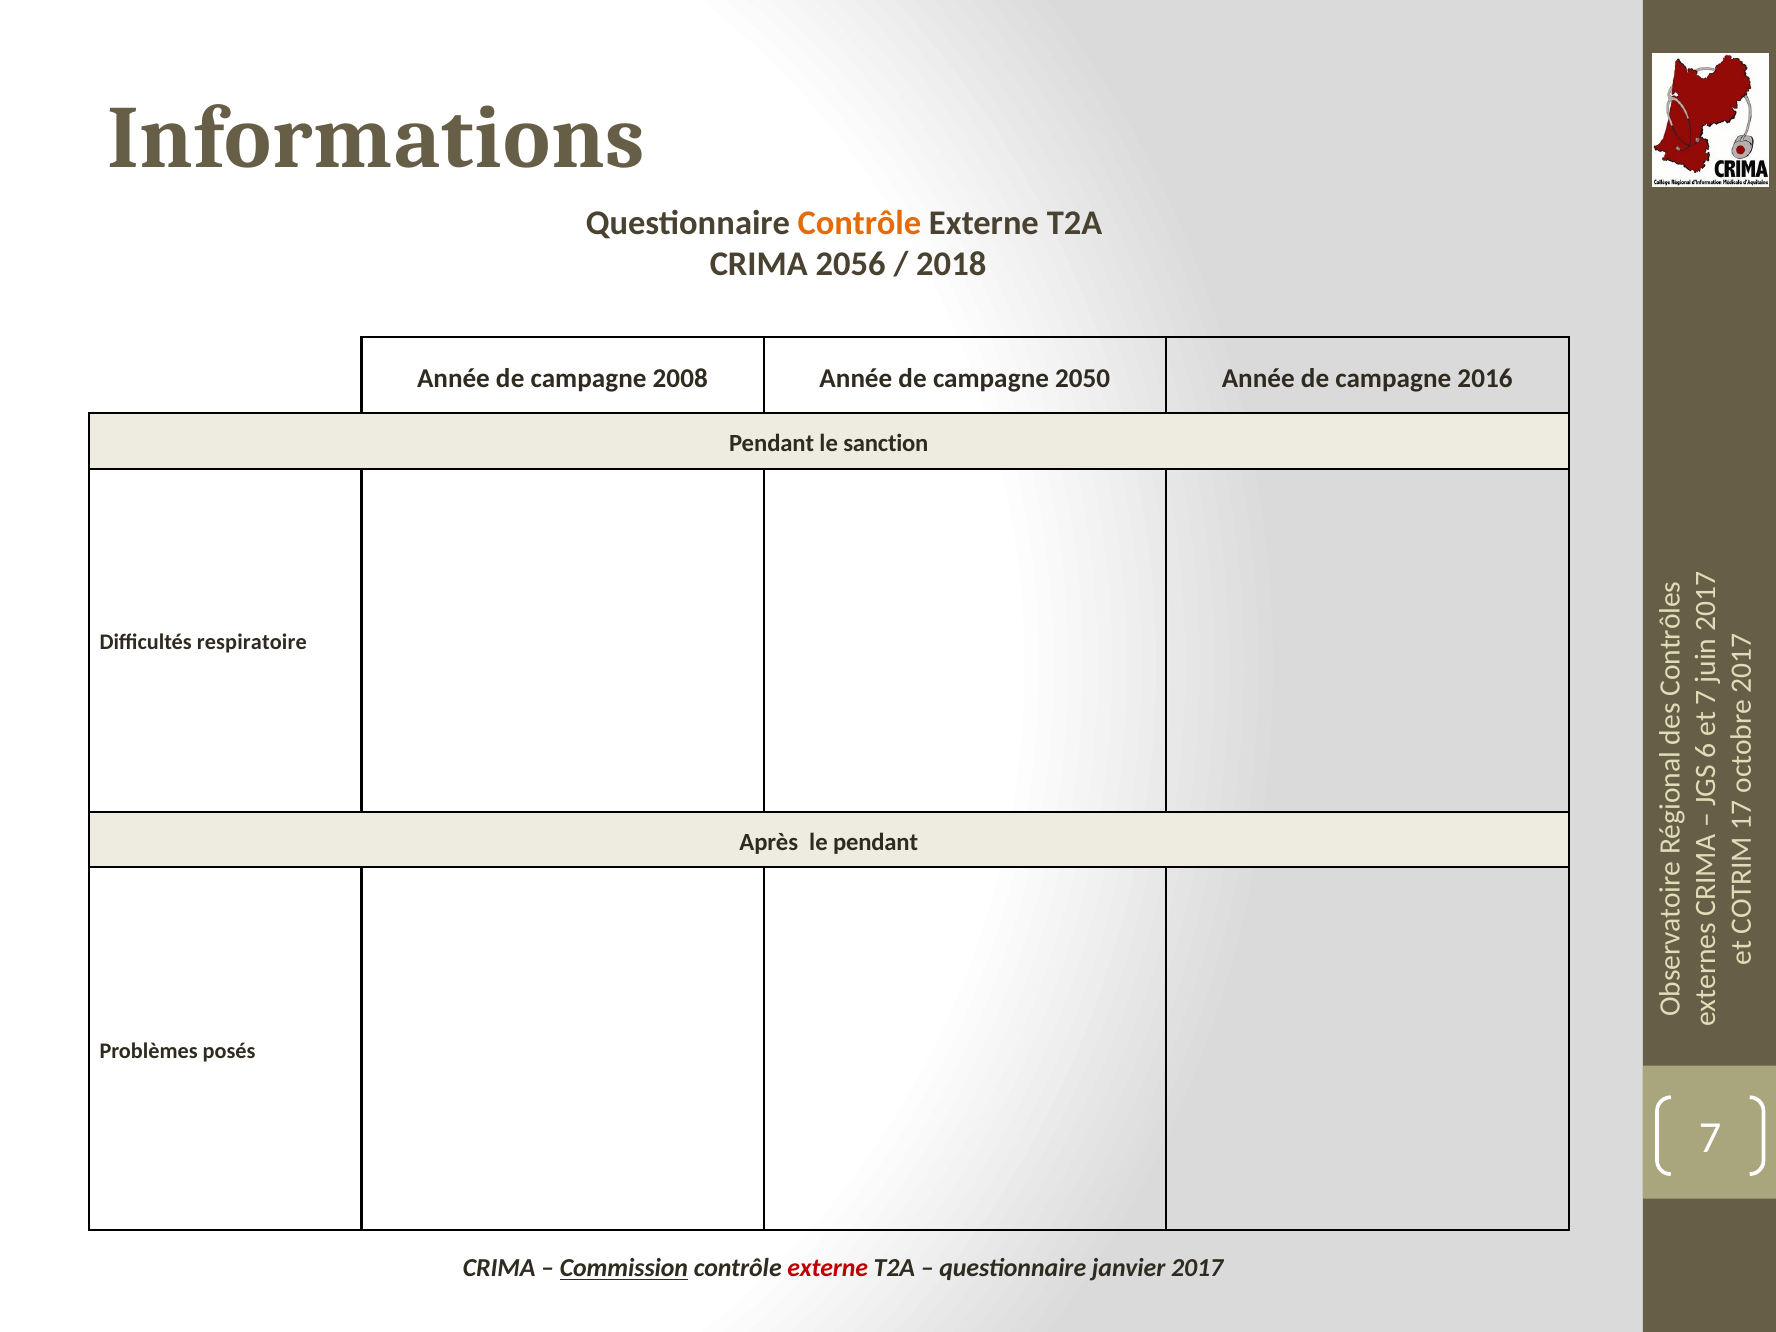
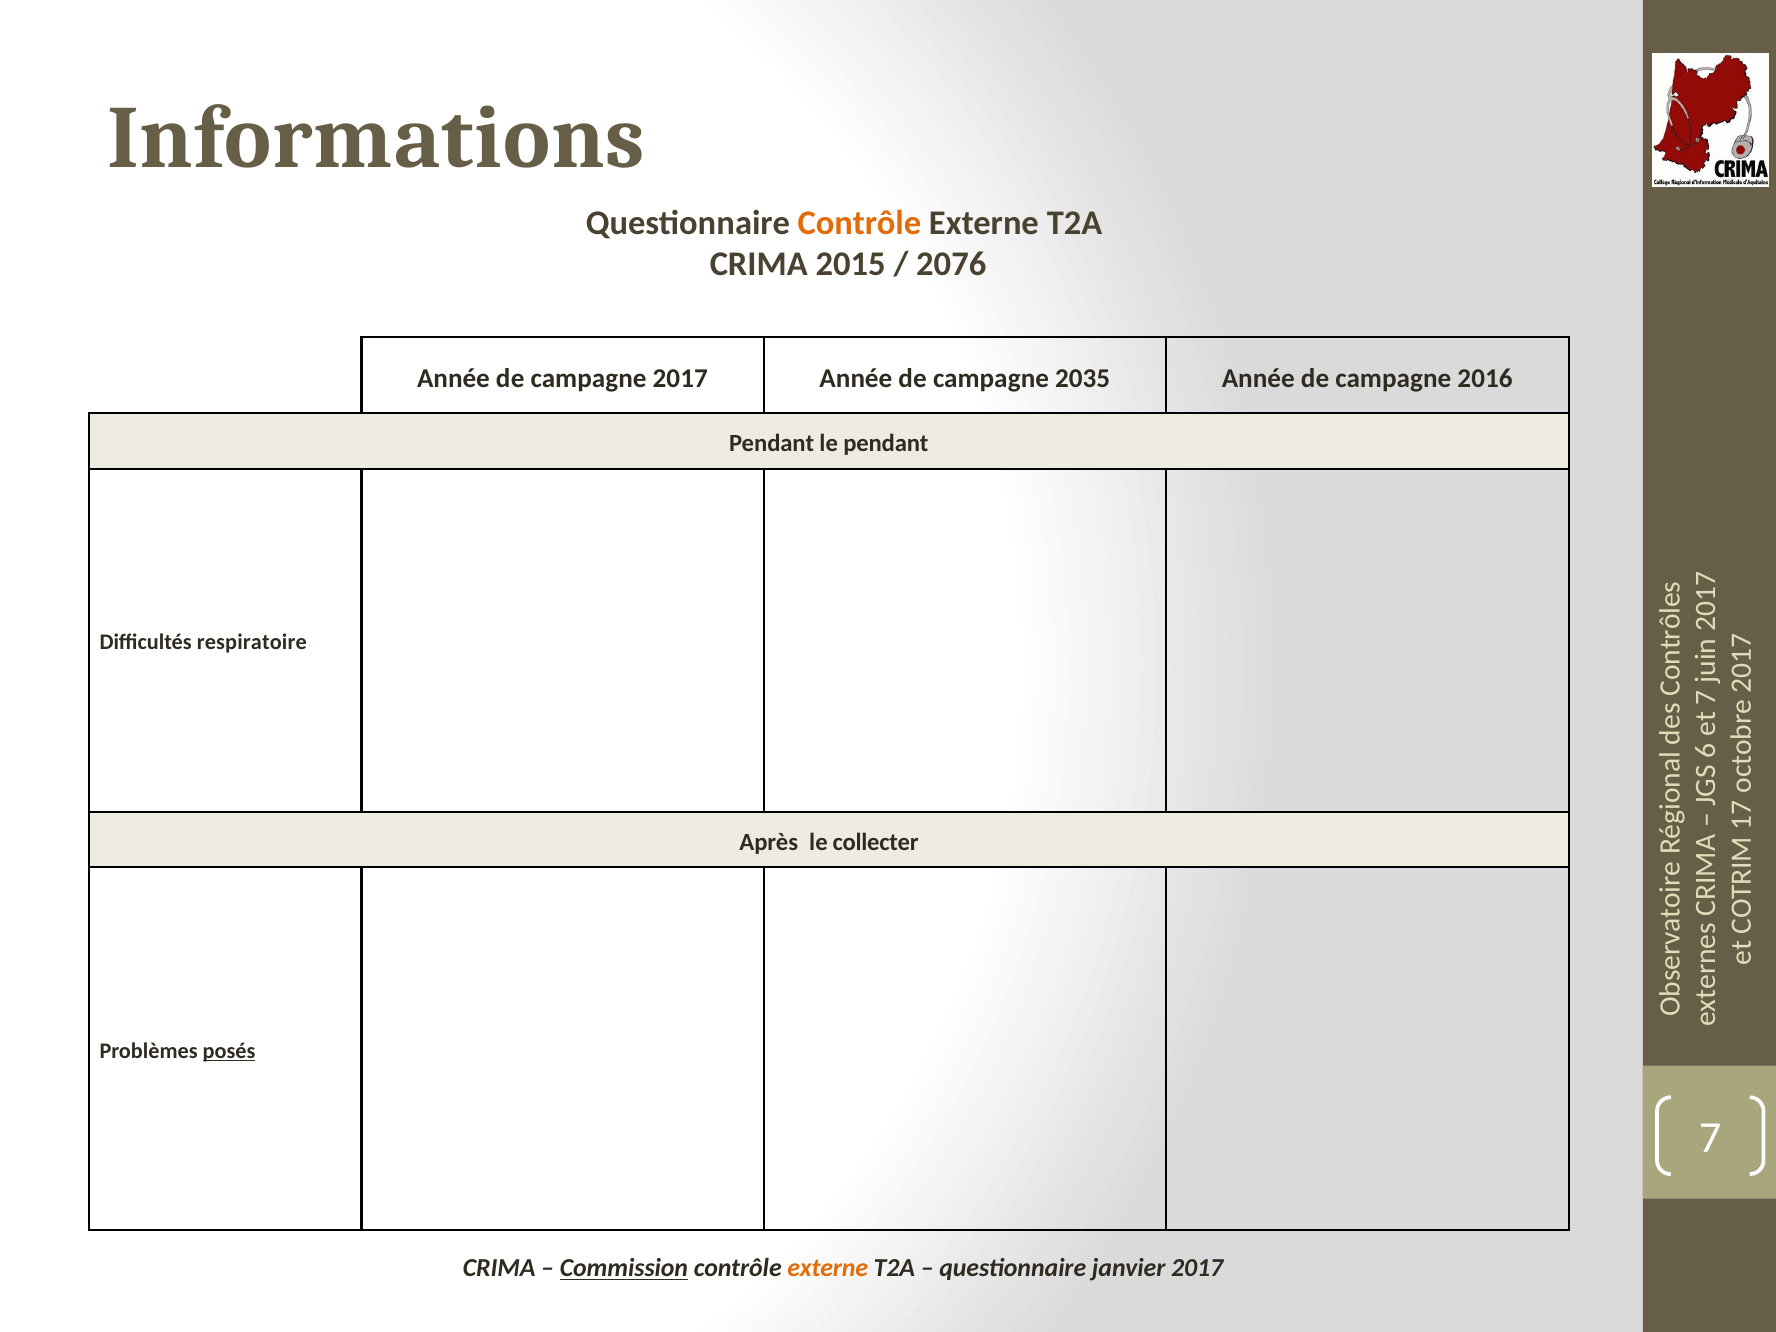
2056: 2056 -> 2015
2018: 2018 -> 2076
campagne 2008: 2008 -> 2017
2050: 2050 -> 2035
le sanction: sanction -> pendant
le pendant: pendant -> collecter
posés underline: none -> present
externe at (828, 1268) colour: red -> orange
